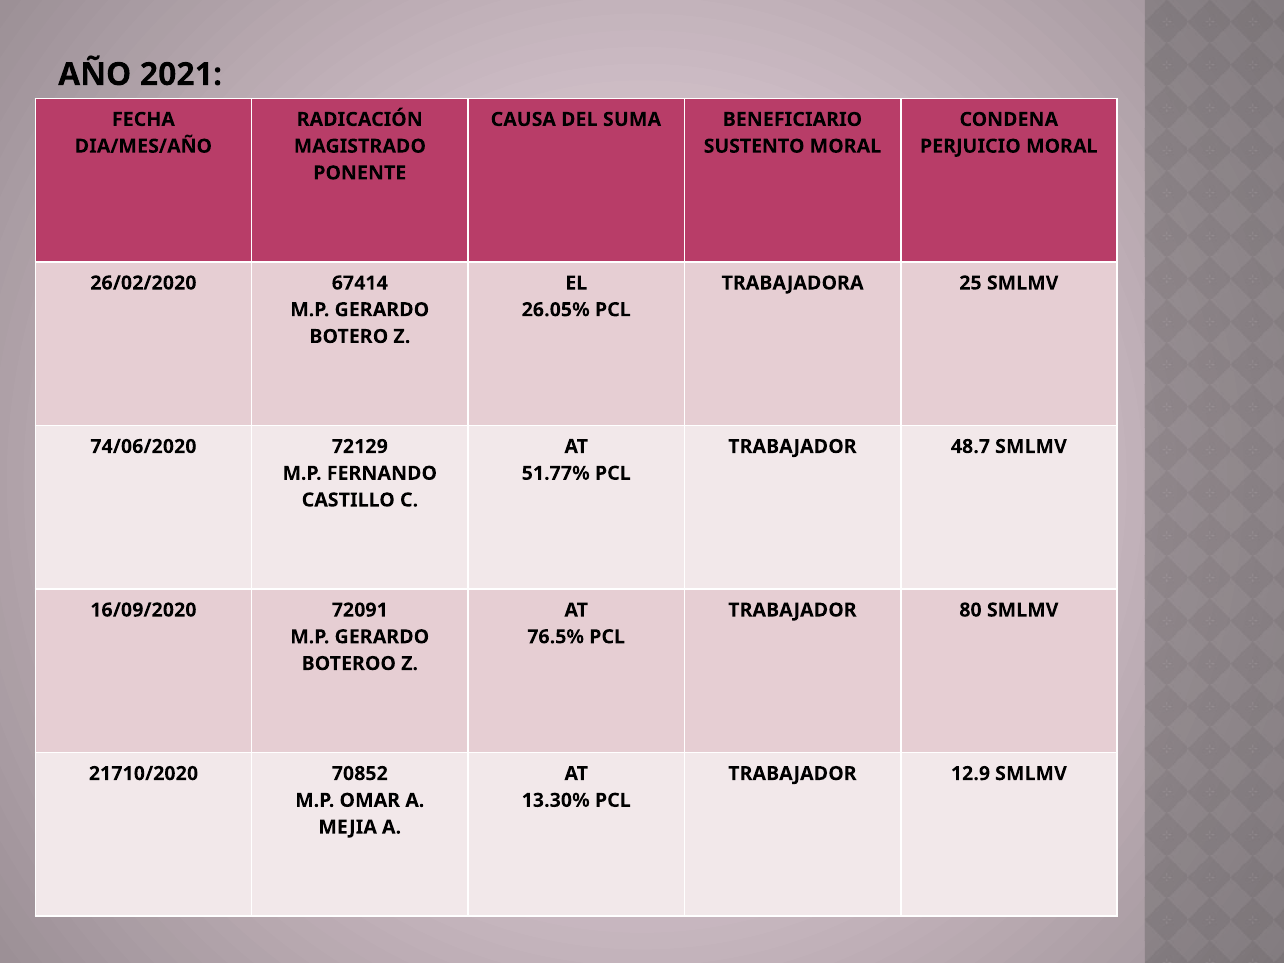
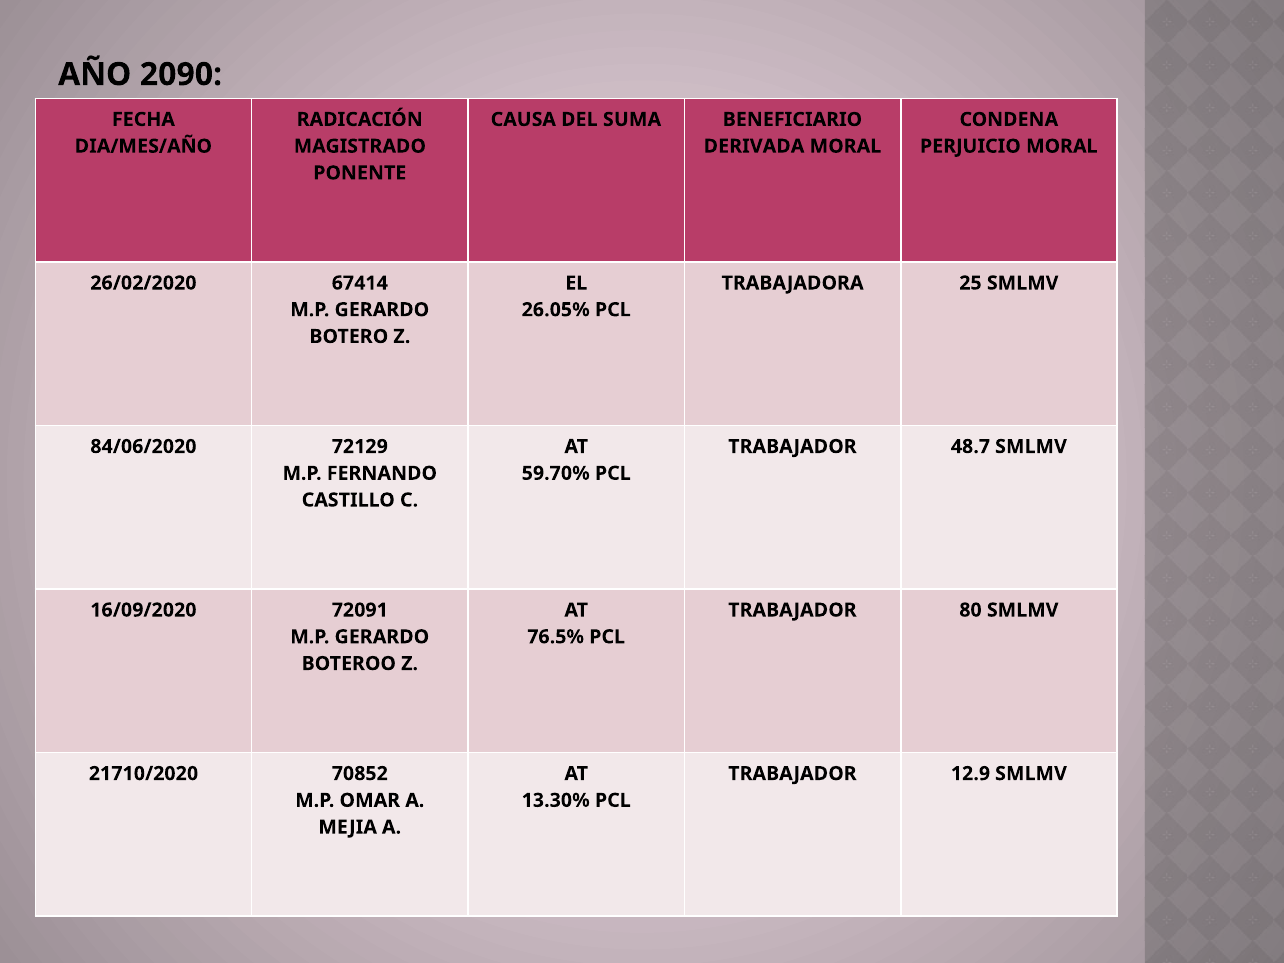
2021: 2021 -> 2090
SUSTENTO: SUSTENTO -> DERIVADA
74/06/2020: 74/06/2020 -> 84/06/2020
51.77%: 51.77% -> 59.70%
